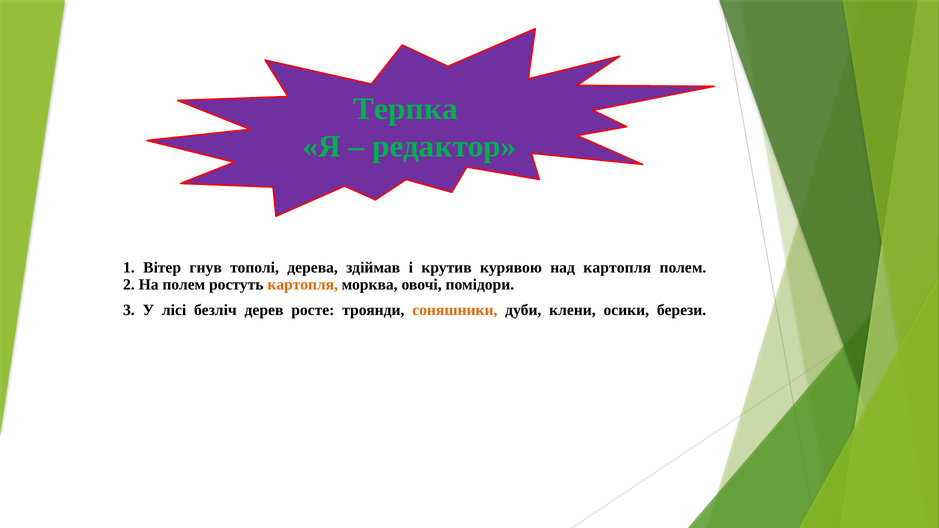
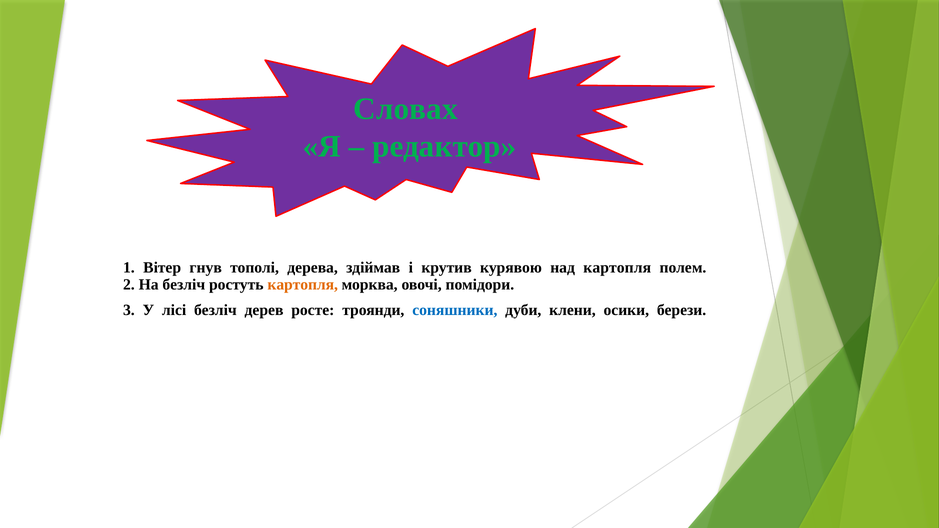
Терпка: Терпка -> Словах
На полем: полем -> безліч
соняшники colour: orange -> blue
